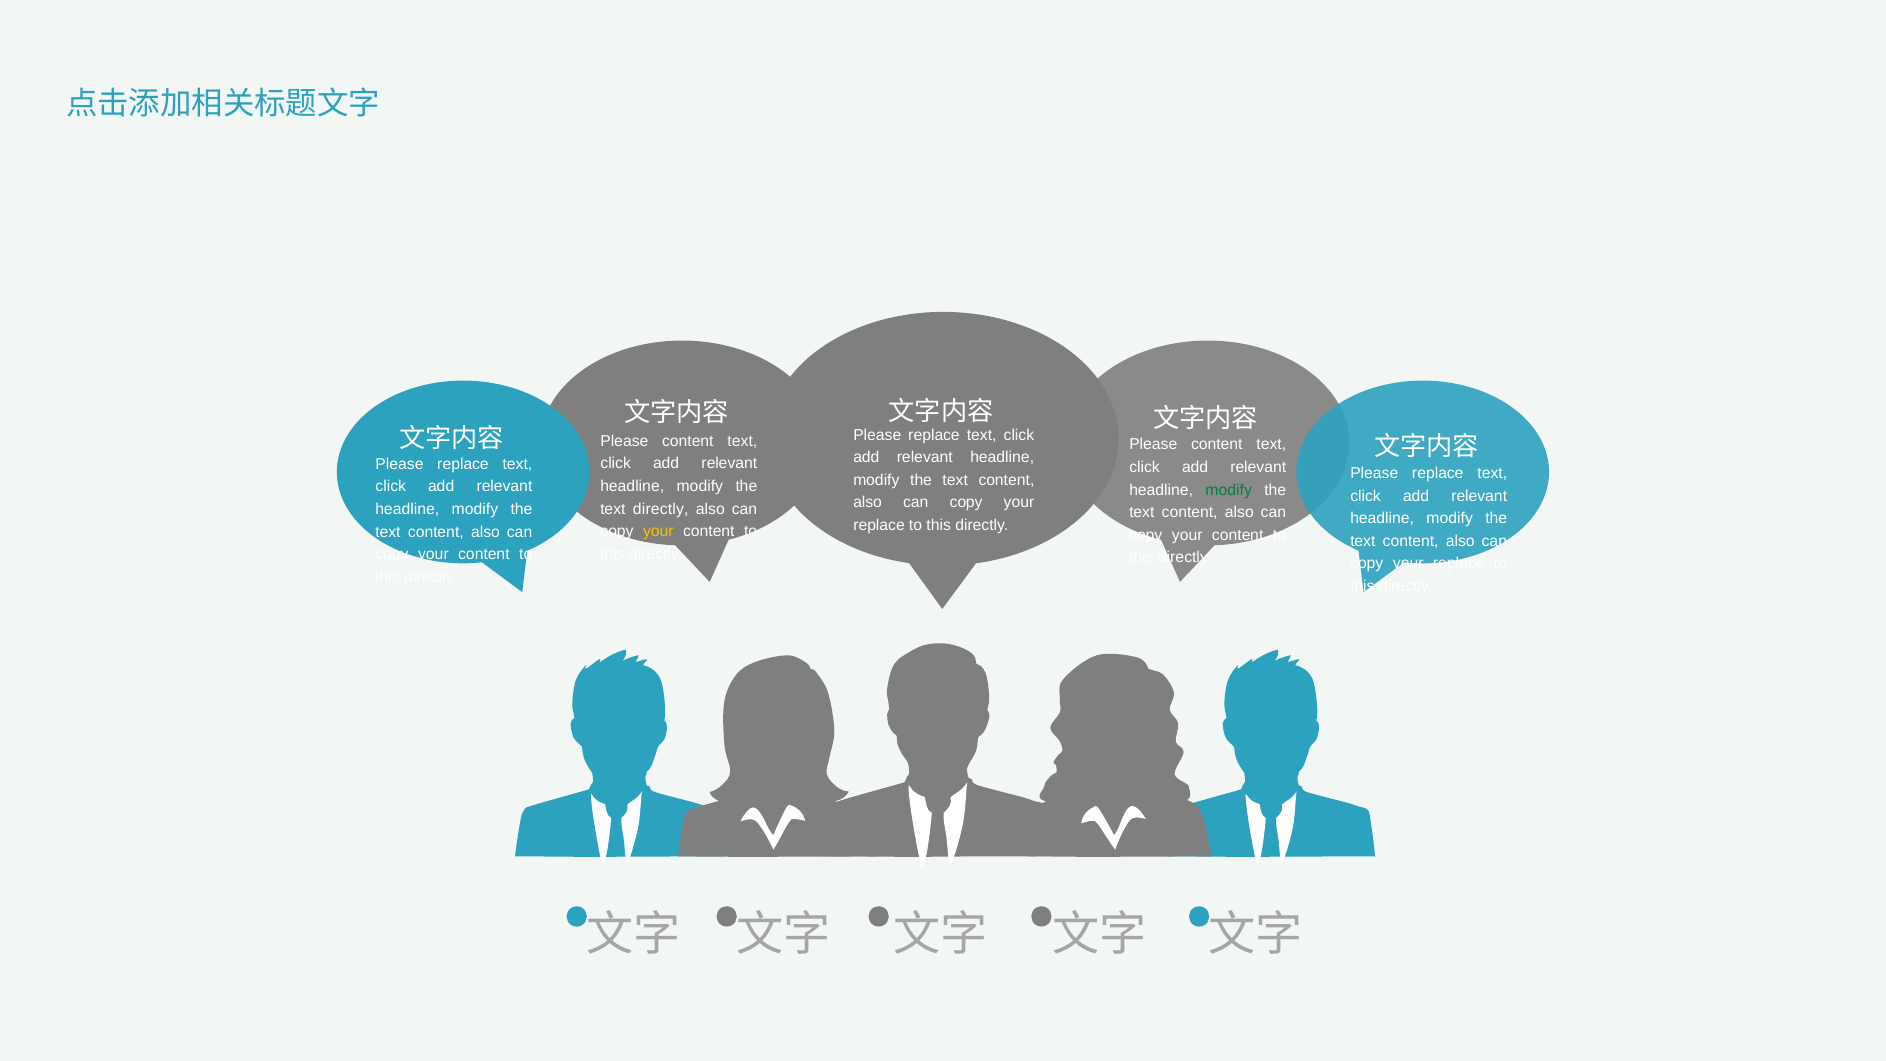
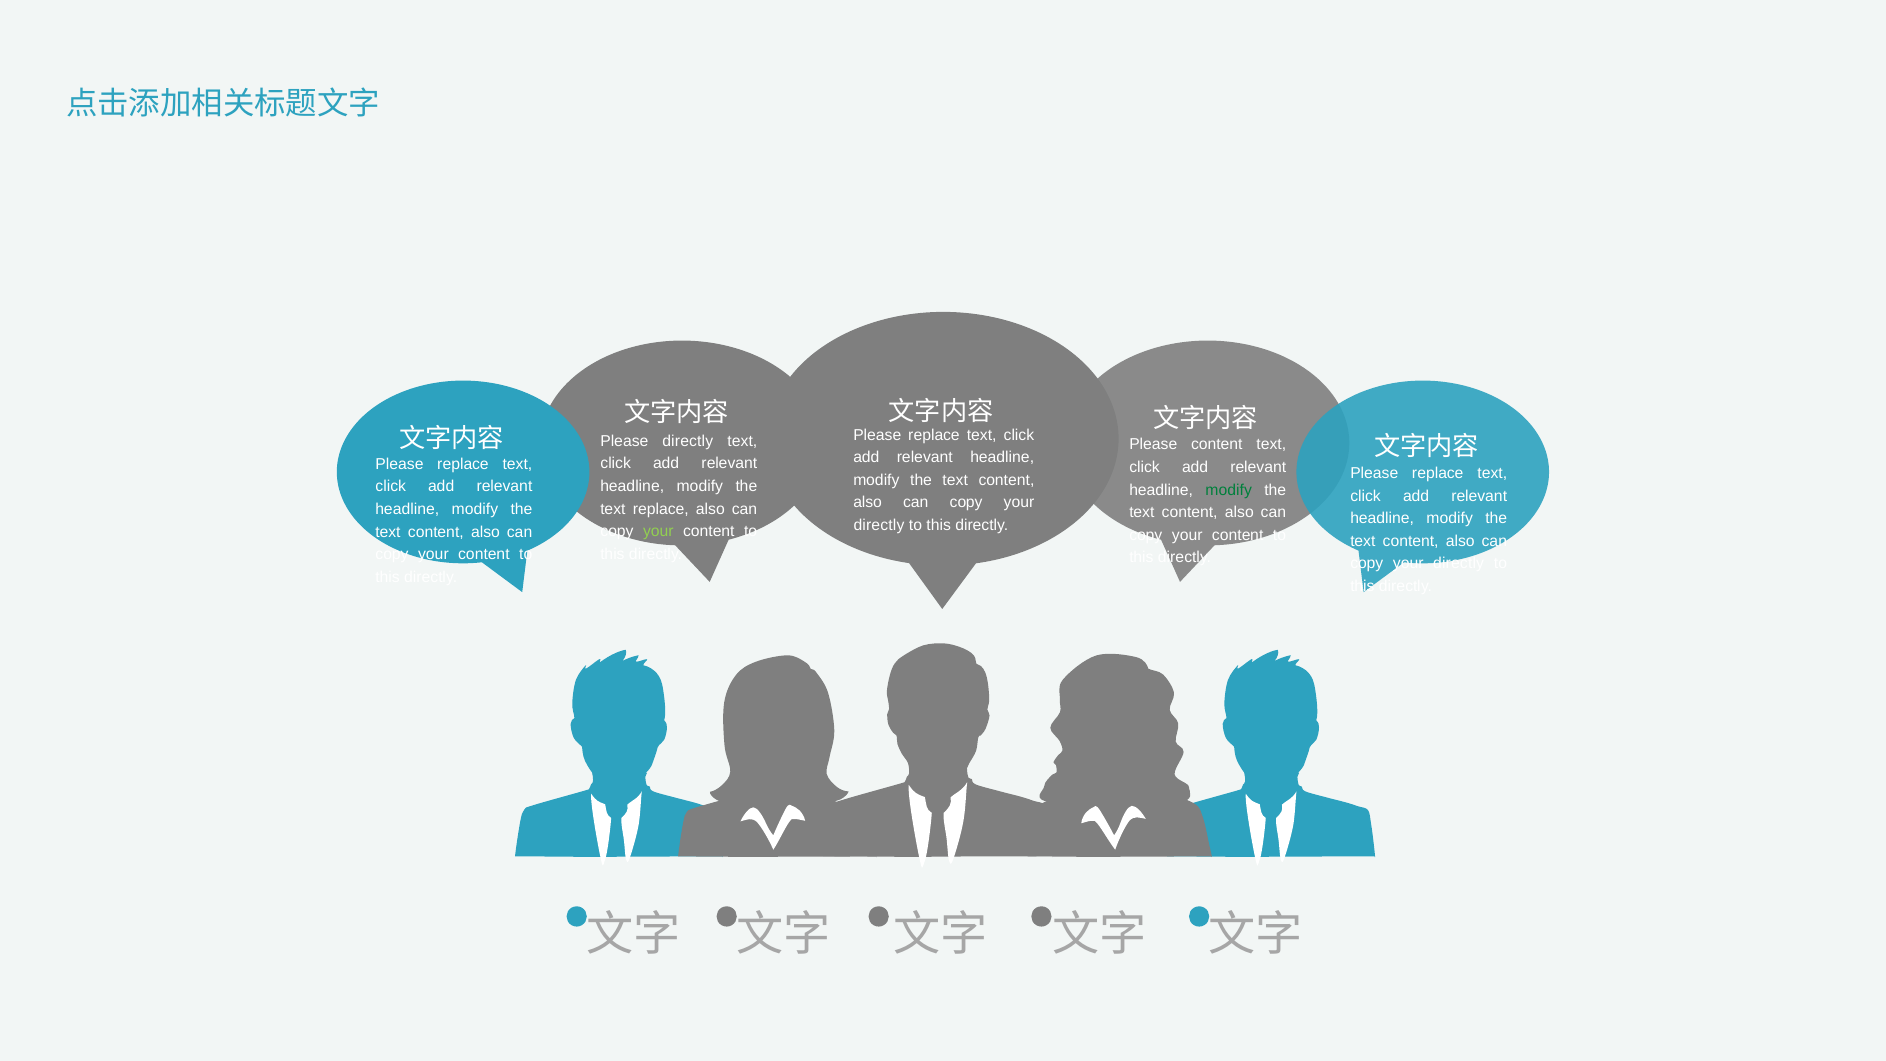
content at (688, 441): content -> directly
text directly: directly -> replace
replace at (879, 525): replace -> directly
your at (658, 531) colour: yellow -> light green
replace at (1459, 564): replace -> directly
